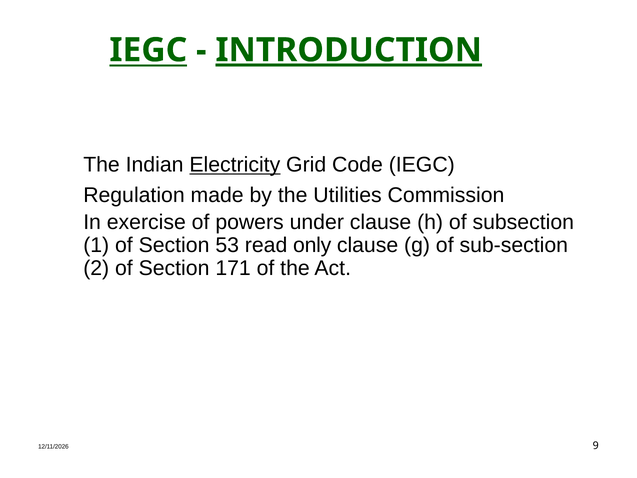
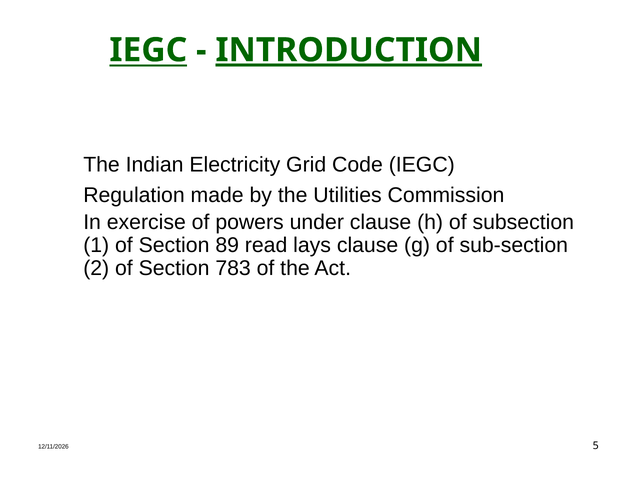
Electricity underline: present -> none
53: 53 -> 89
only: only -> lays
171: 171 -> 783
9: 9 -> 5
